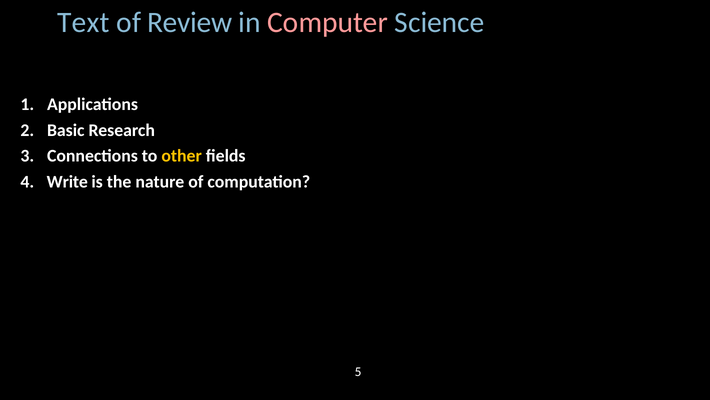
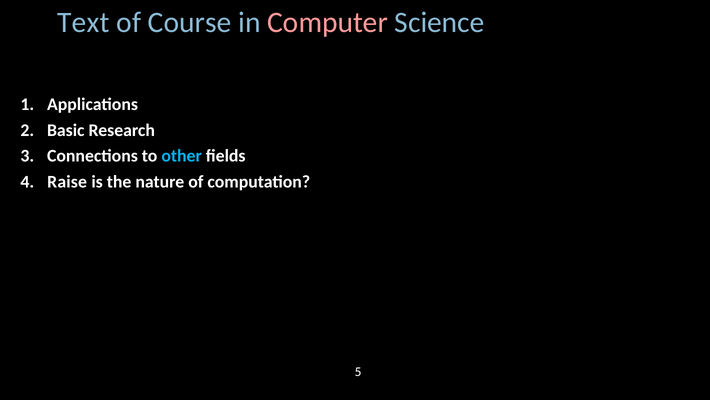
Review: Review -> Course
other colour: yellow -> light blue
Write: Write -> Raise
